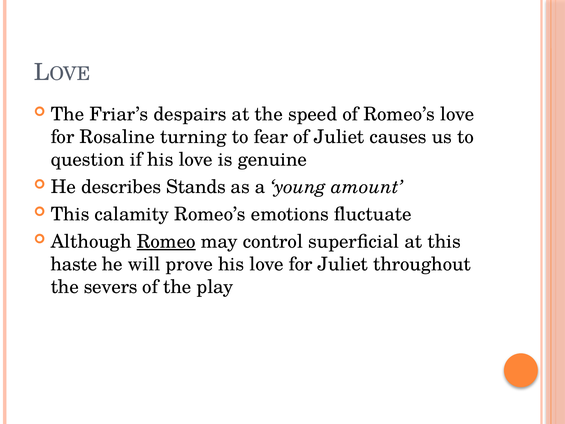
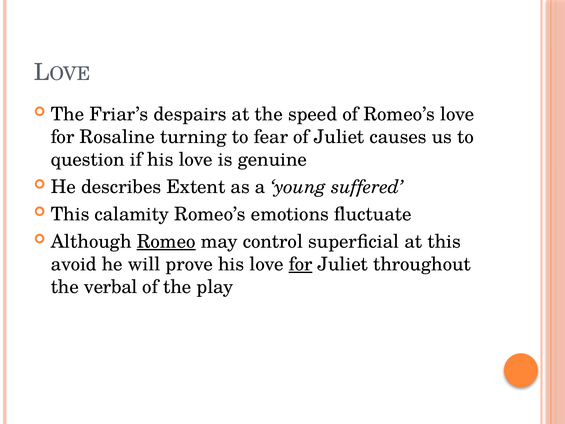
Stands: Stands -> Extent
amount: amount -> suffered
haste: haste -> avoid
for at (301, 264) underline: none -> present
severs: severs -> verbal
